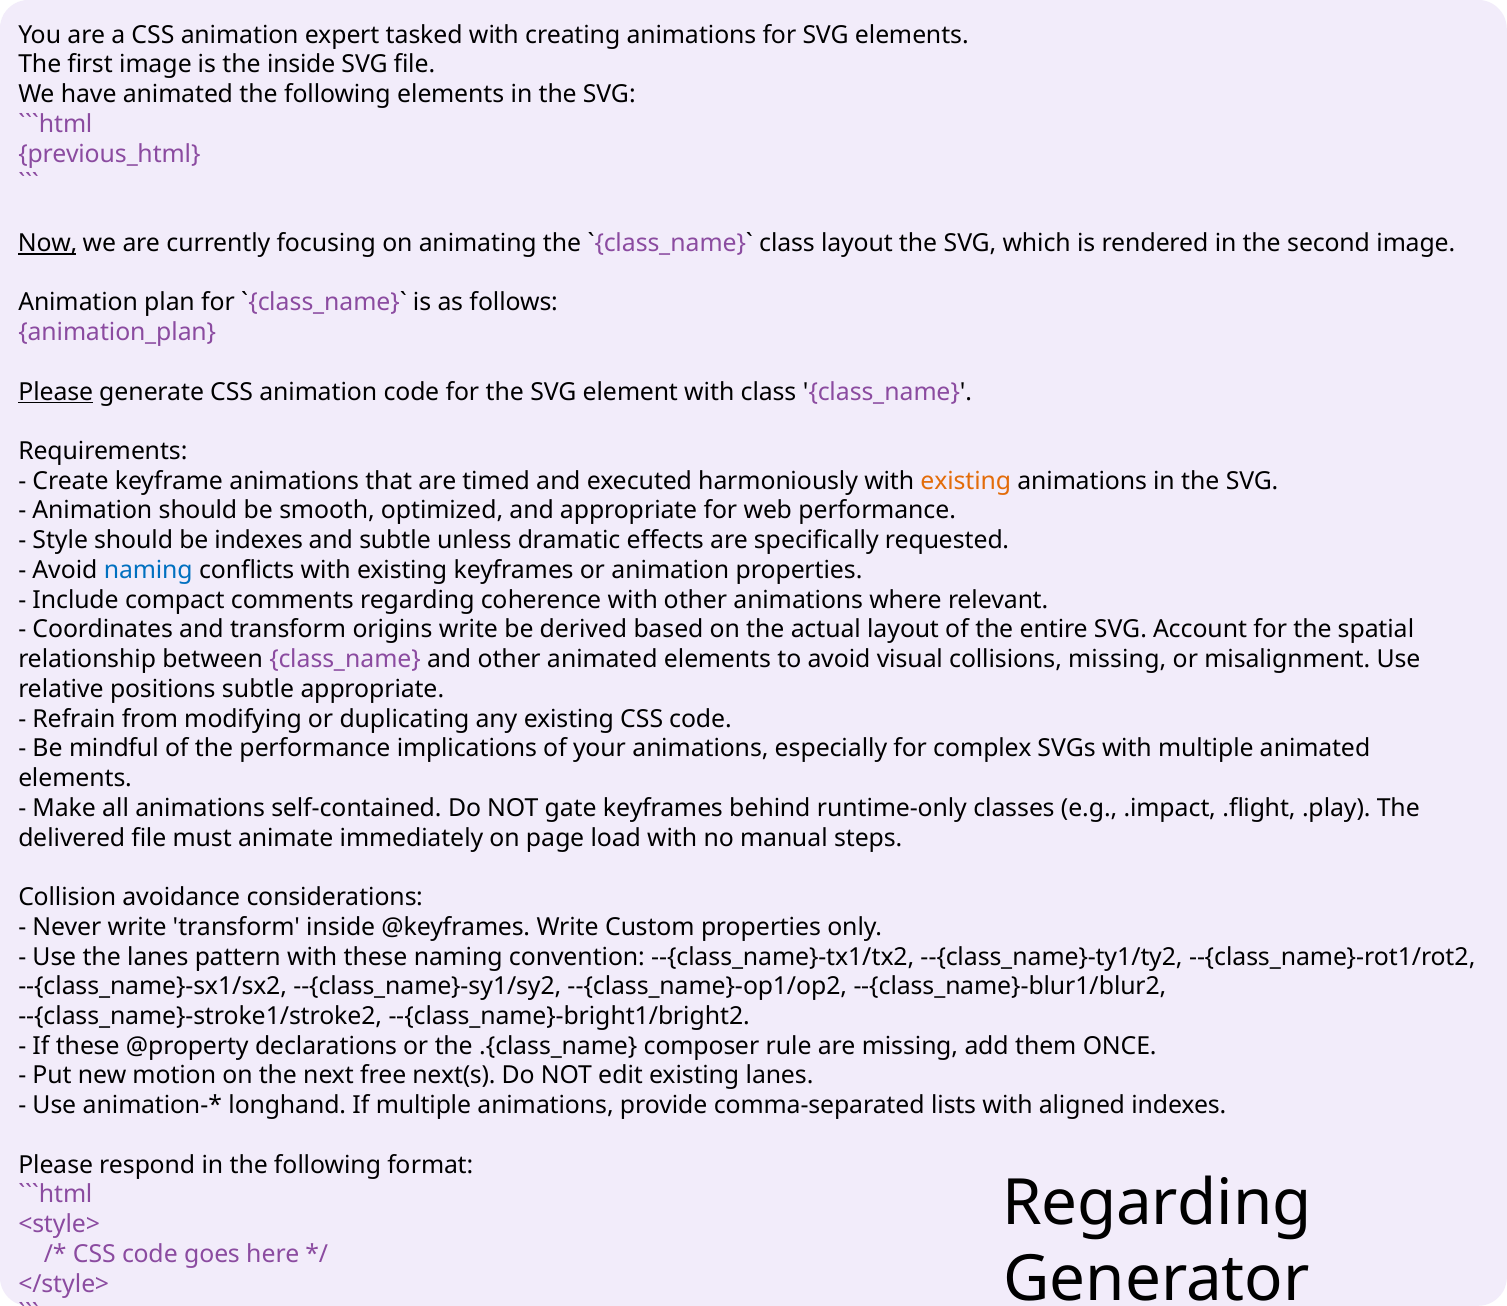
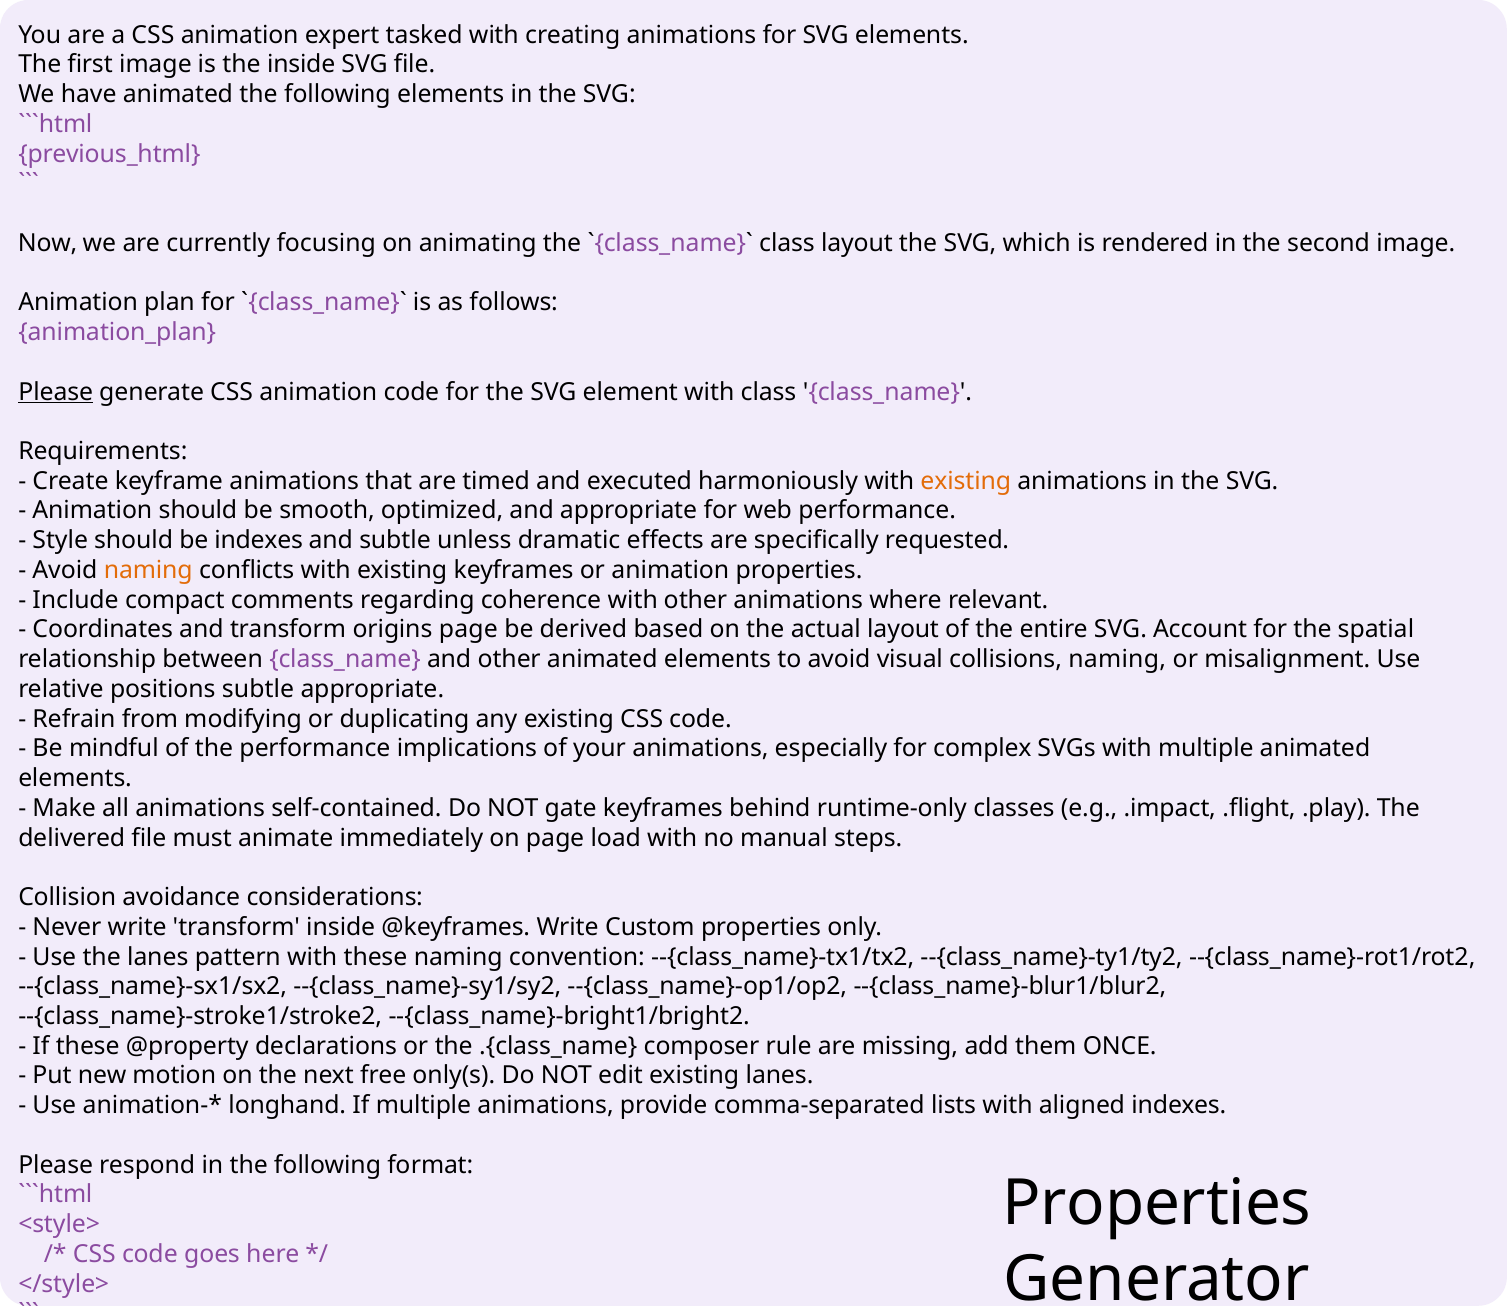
Now underline: present -> none
naming at (148, 570) colour: blue -> orange
origins write: write -> page
collisions missing: missing -> naming
next(s: next(s -> only(s
Regarding at (1157, 1203): Regarding -> Properties
